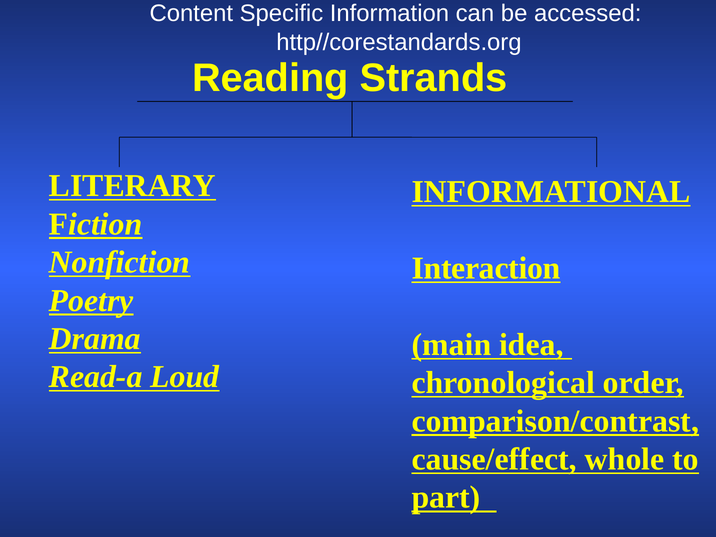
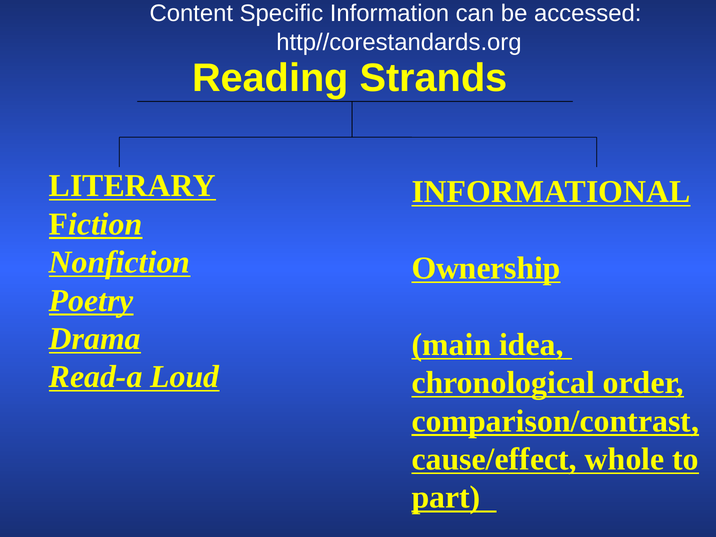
Interaction: Interaction -> Ownership
